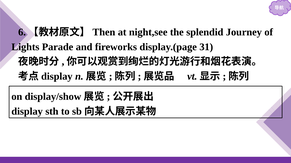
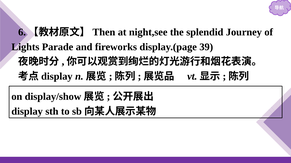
31: 31 -> 39
